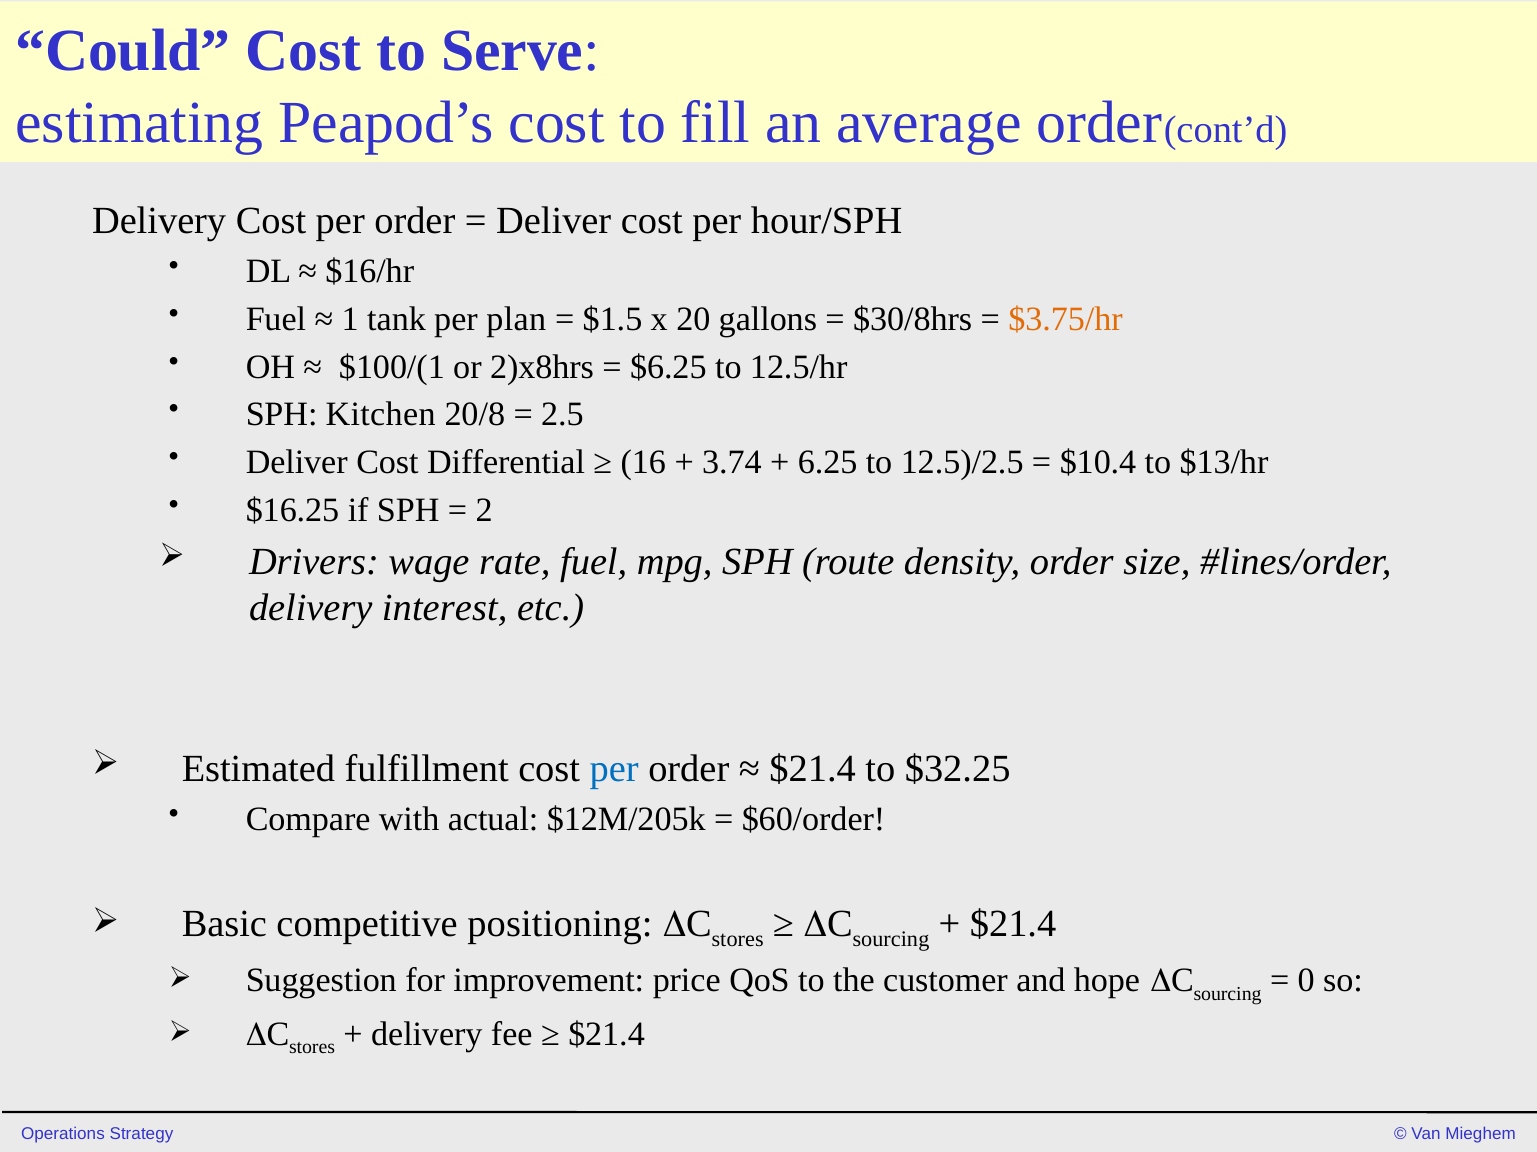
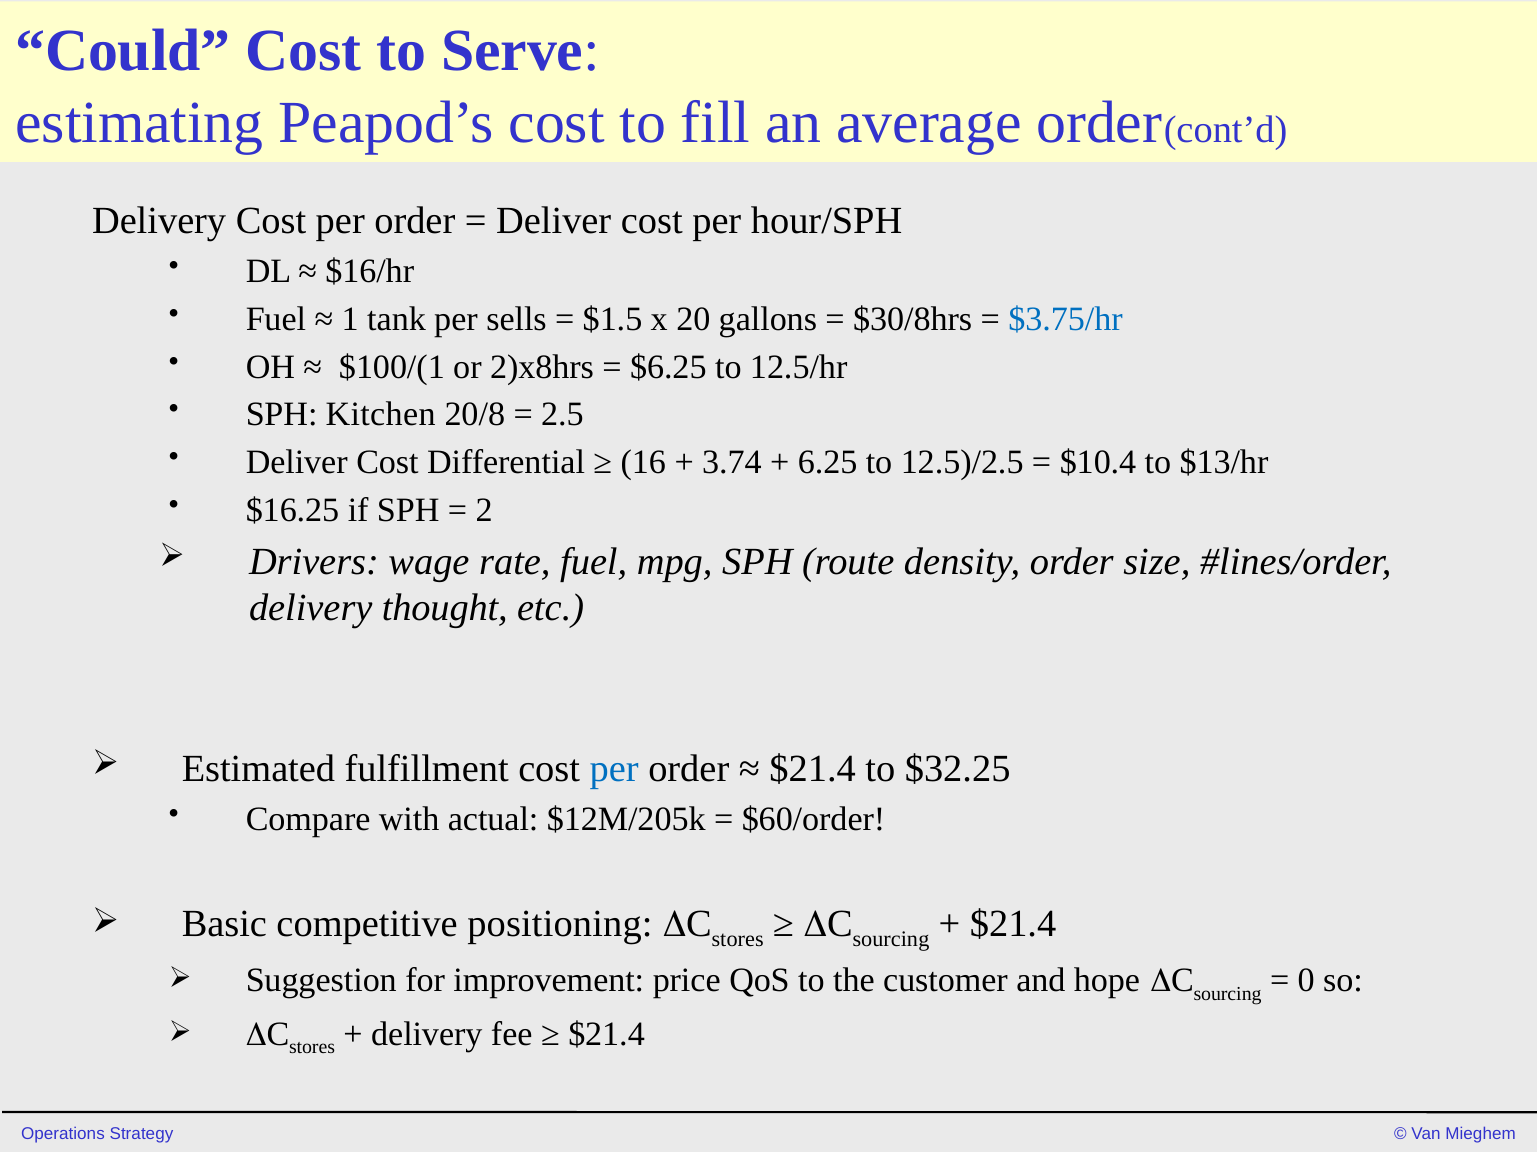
plan: plan -> sells
$3.75/hr colour: orange -> blue
interest: interest -> thought
